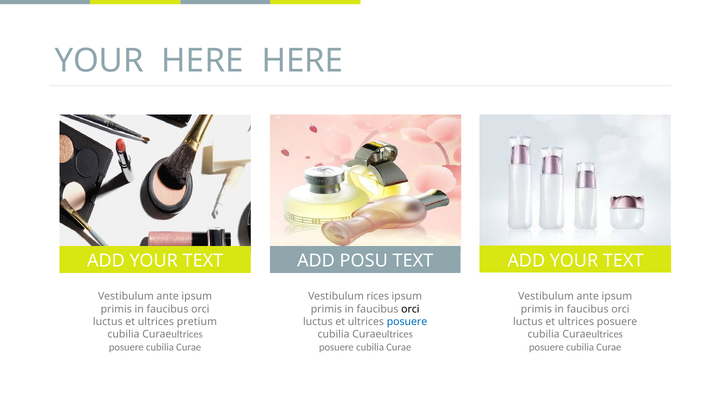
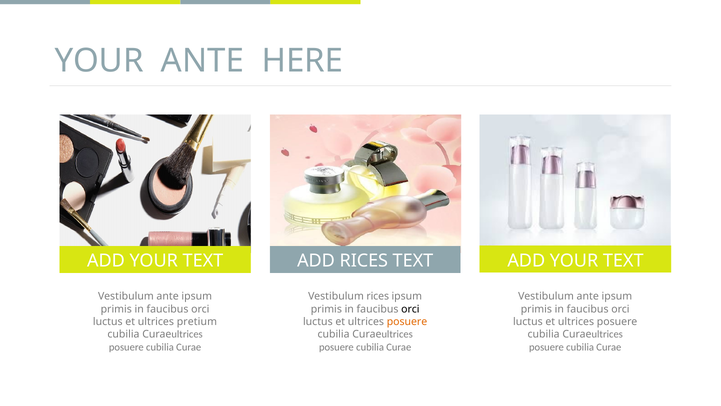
YOUR HERE: HERE -> ANTE
ADD POSU: POSU -> RICES
posuere at (407, 321) colour: blue -> orange
